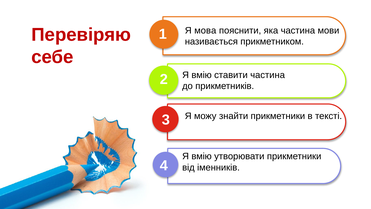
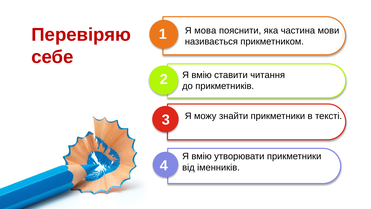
ставити частина: частина -> читання
